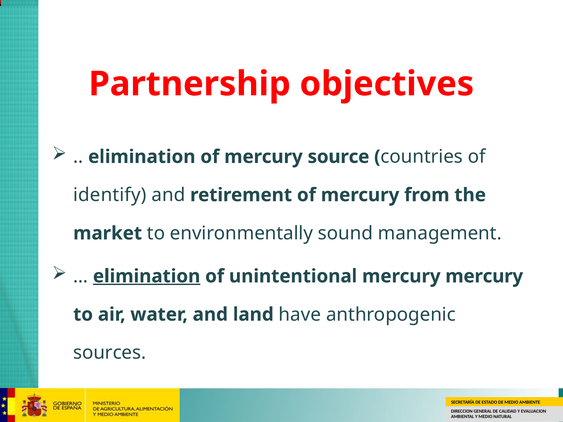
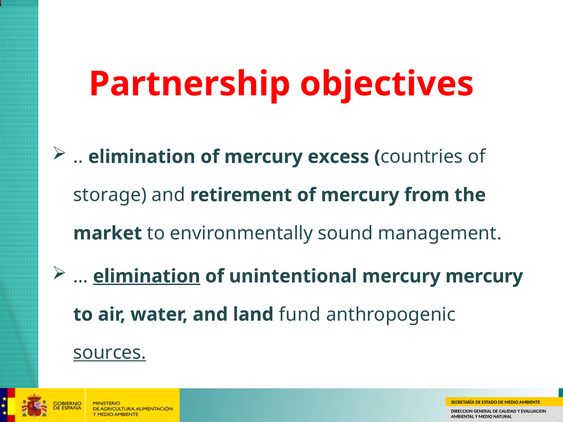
source: source -> excess
identify: identify -> storage
have: have -> fund
sources underline: none -> present
